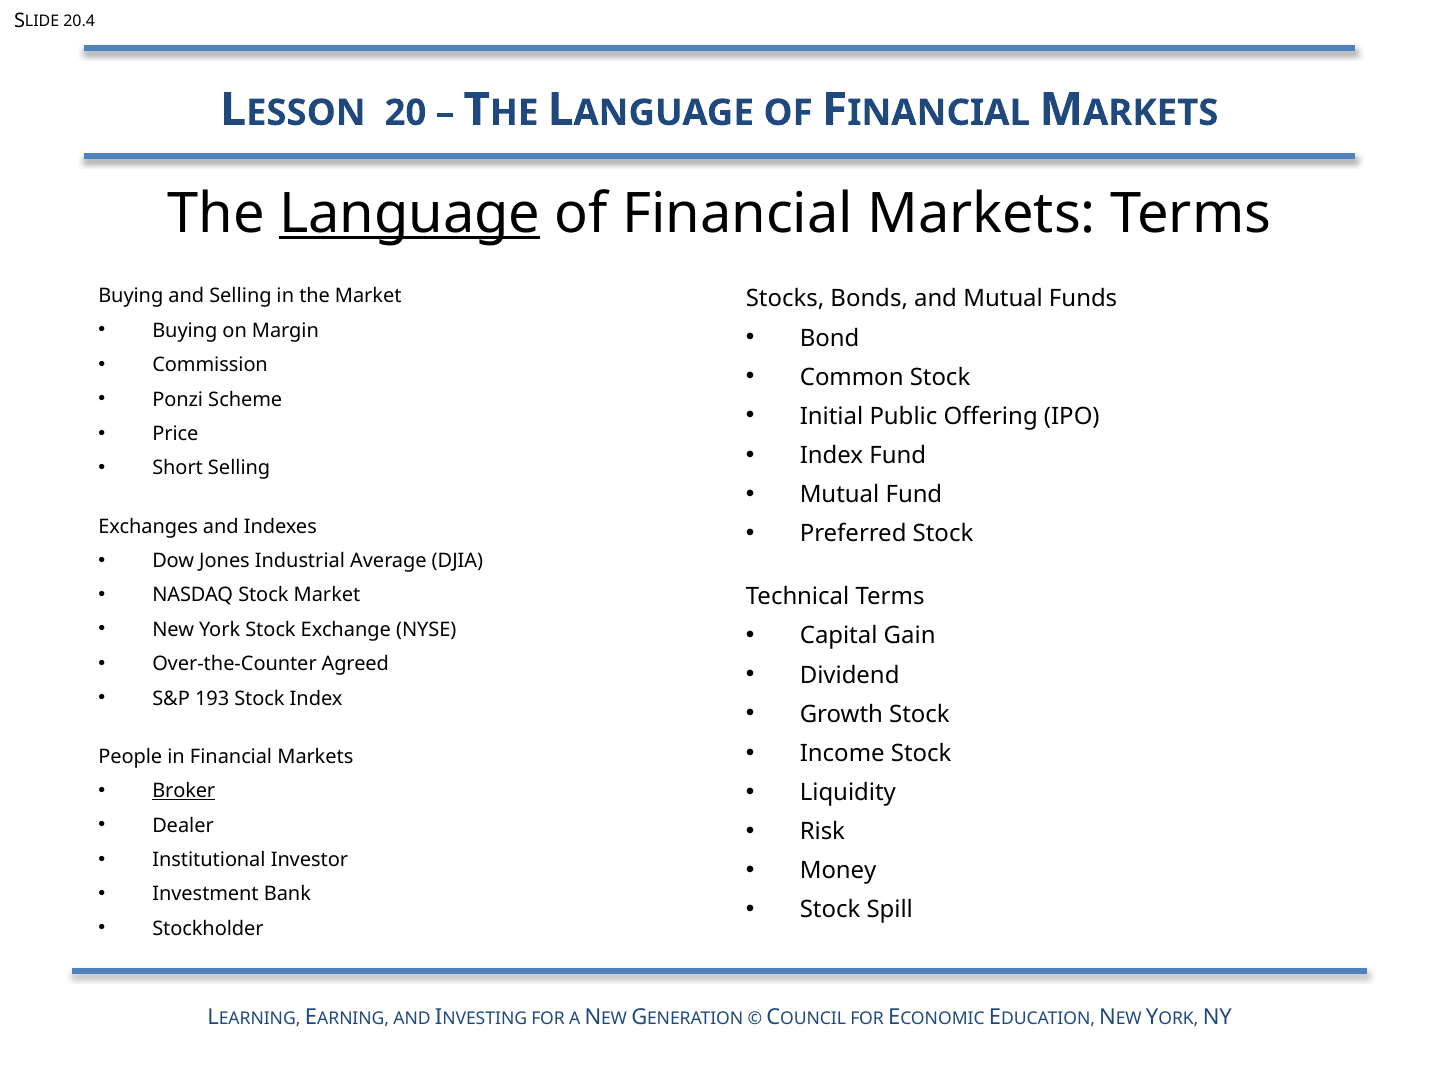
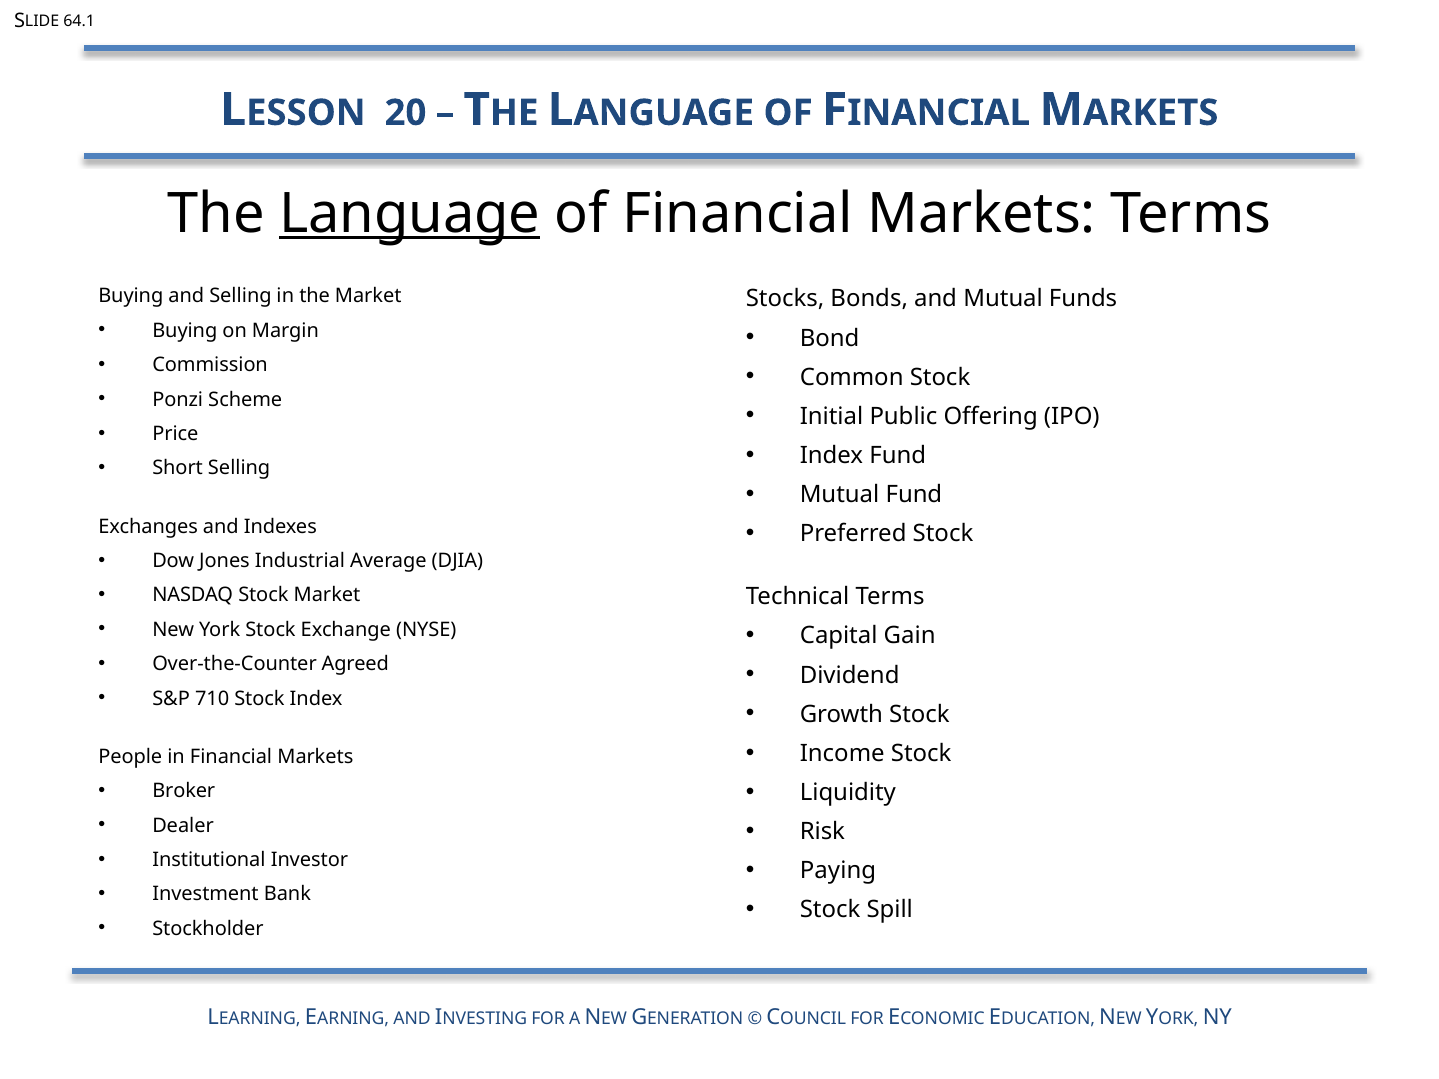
20.4: 20.4 -> 64.1
193: 193 -> 710
Broker underline: present -> none
Money: Money -> Paying
